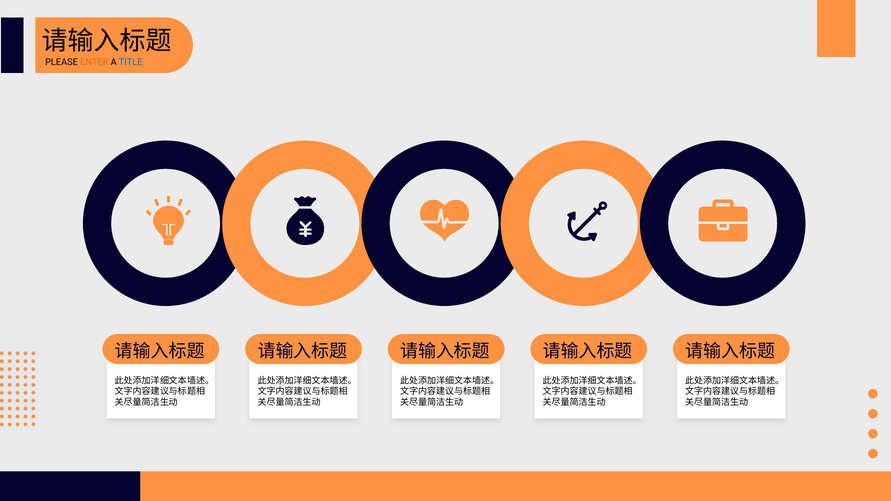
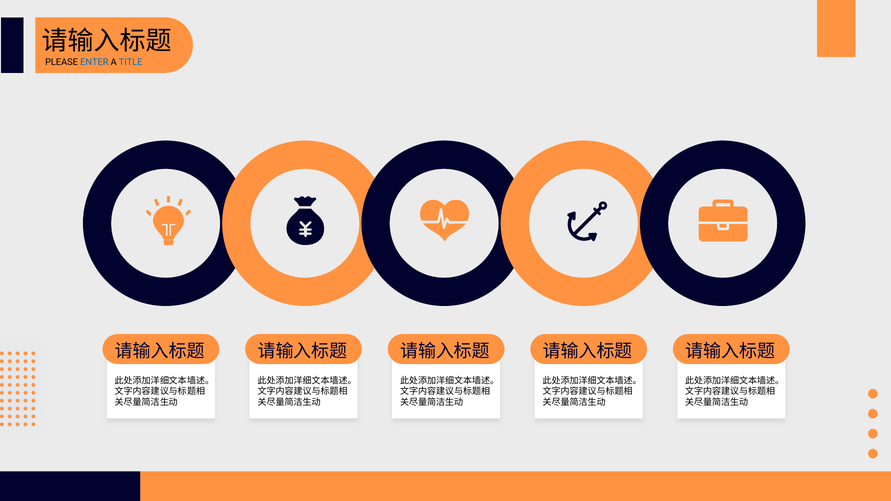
ENTER colour: orange -> blue
